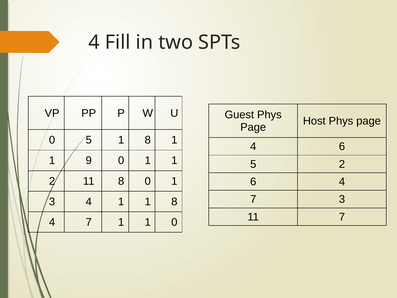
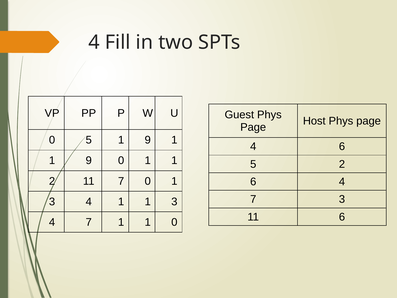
5 1 8: 8 -> 9
11 8: 8 -> 7
1 1 8: 8 -> 3
11 7: 7 -> 6
